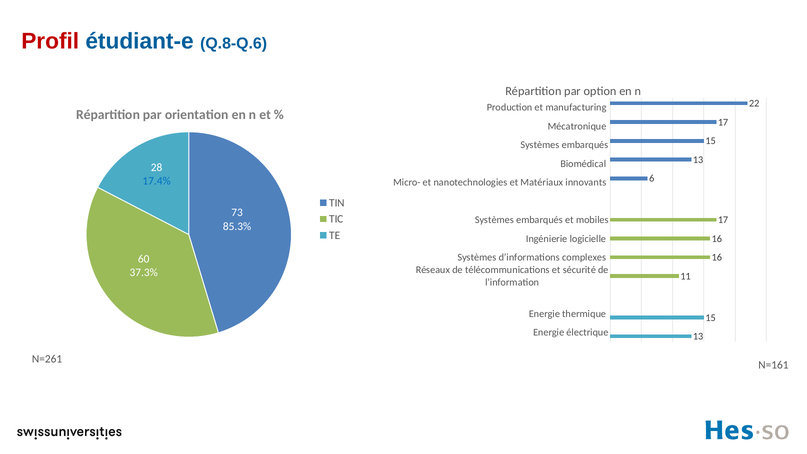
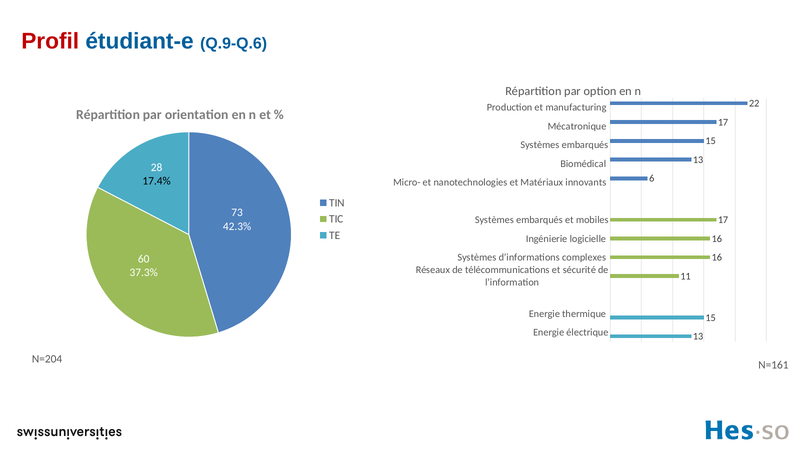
Q.8-Q.6: Q.8-Q.6 -> Q.9-Q.6
17.4% colour: blue -> black
85.3%: 85.3% -> 42.3%
N=261: N=261 -> N=204
